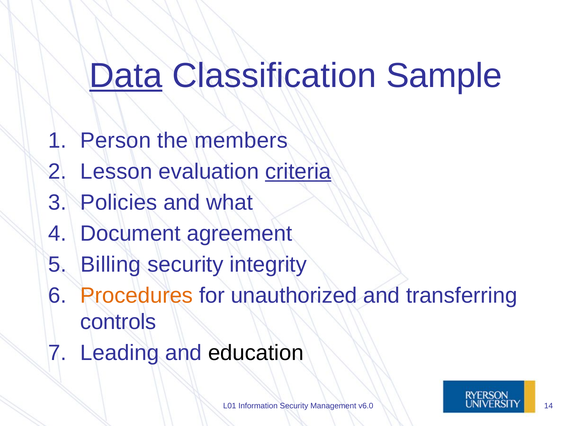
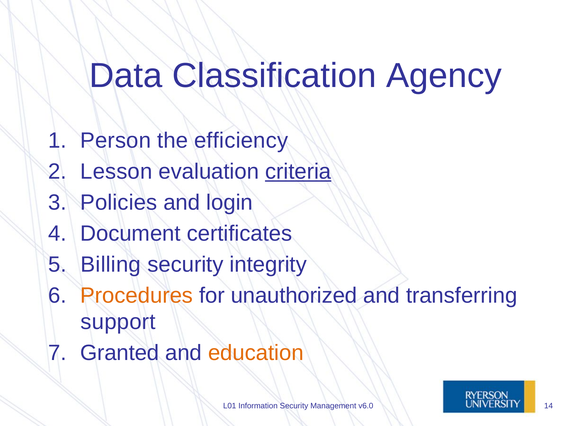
Data underline: present -> none
Sample: Sample -> Agency
members: members -> efficiency
what: what -> login
agreement: agreement -> certificates
controls: controls -> support
Leading: Leading -> Granted
education colour: black -> orange
